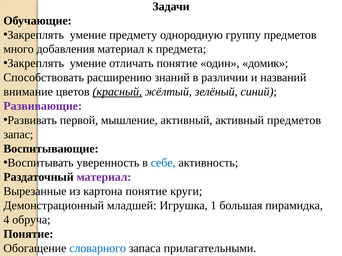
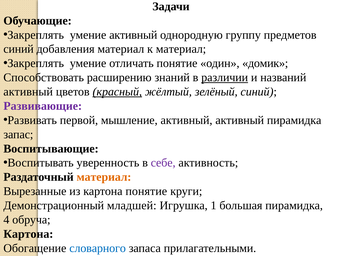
умение предмету: предмету -> активный
много at (19, 49): много -> синий
к предмета: предмета -> материал
различии underline: none -> present
внимание at (28, 92): внимание -> активный
активный предметов: предметов -> пирамидка
себе colour: blue -> purple
материал at (104, 177) colour: purple -> orange
Понятие at (28, 234): Понятие -> Картона
